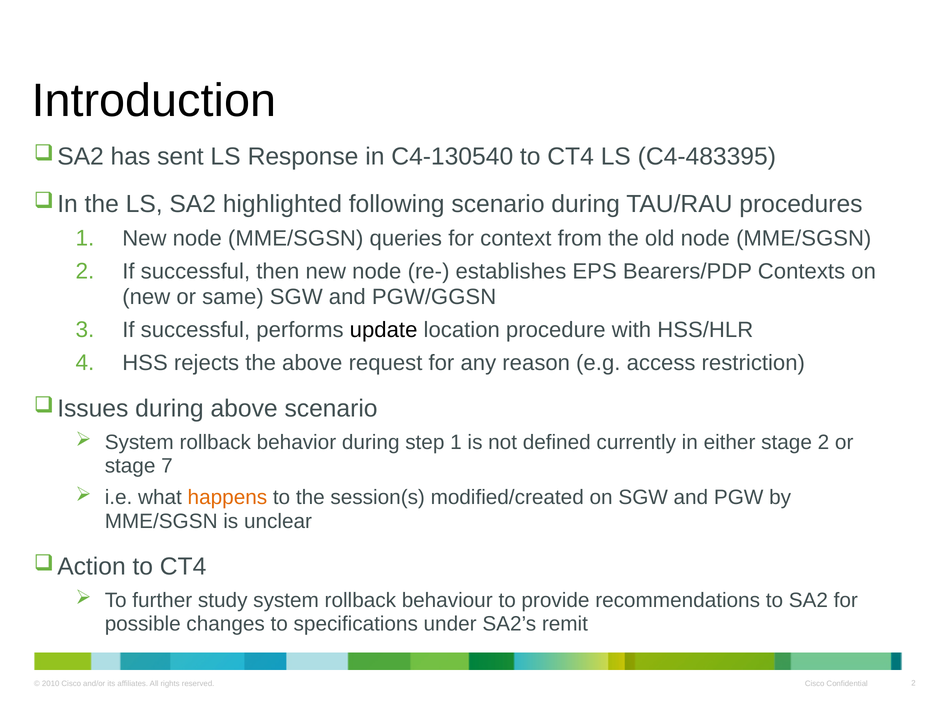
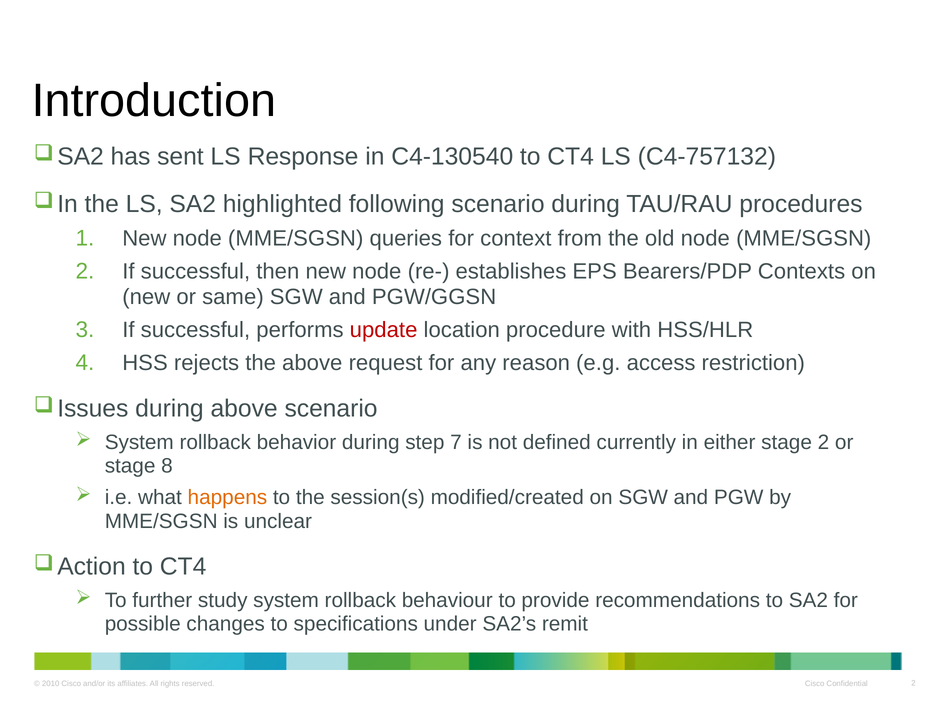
C4-483395: C4-483395 -> C4-757132
update colour: black -> red
step 1: 1 -> 7
7: 7 -> 8
